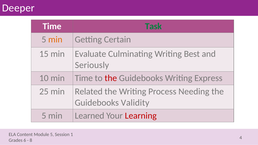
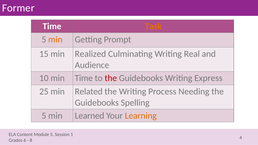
Deeper: Deeper -> Former
Task colour: green -> orange
Certain: Certain -> Prompt
Evaluate: Evaluate -> Realized
Best: Best -> Real
Seriously: Seriously -> Audience
Validity: Validity -> Spelling
Learning colour: red -> orange
